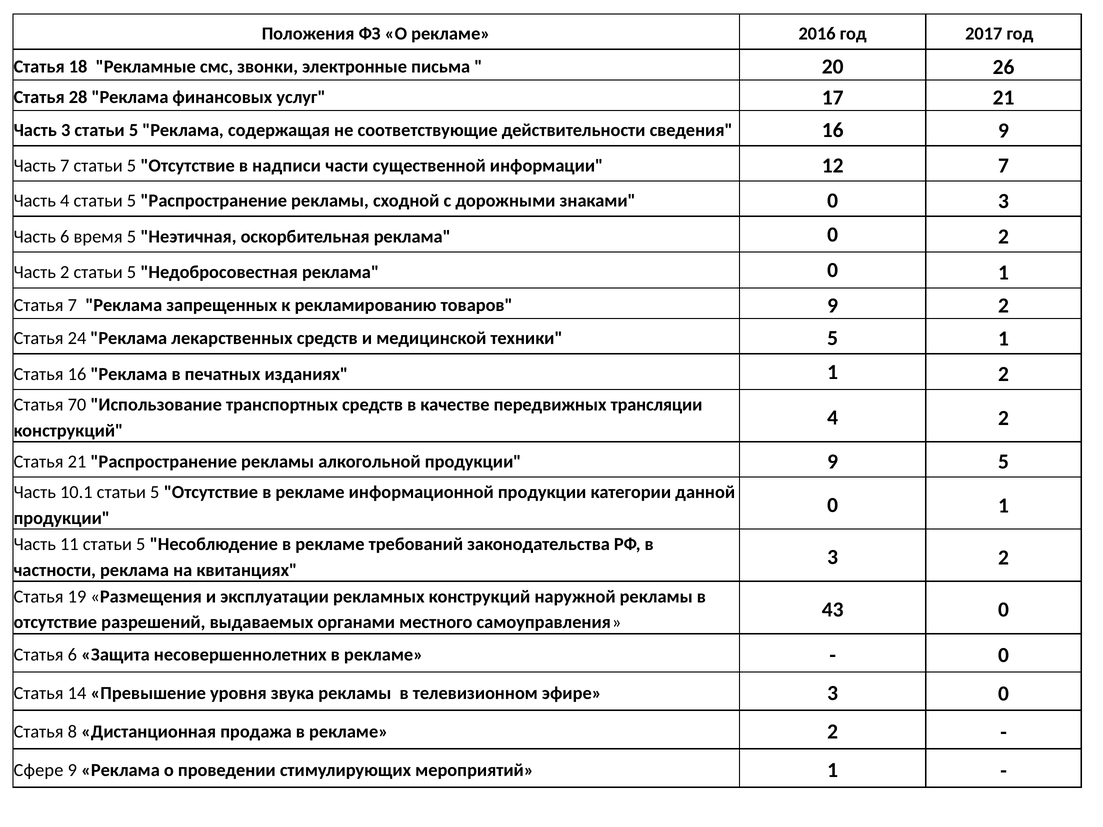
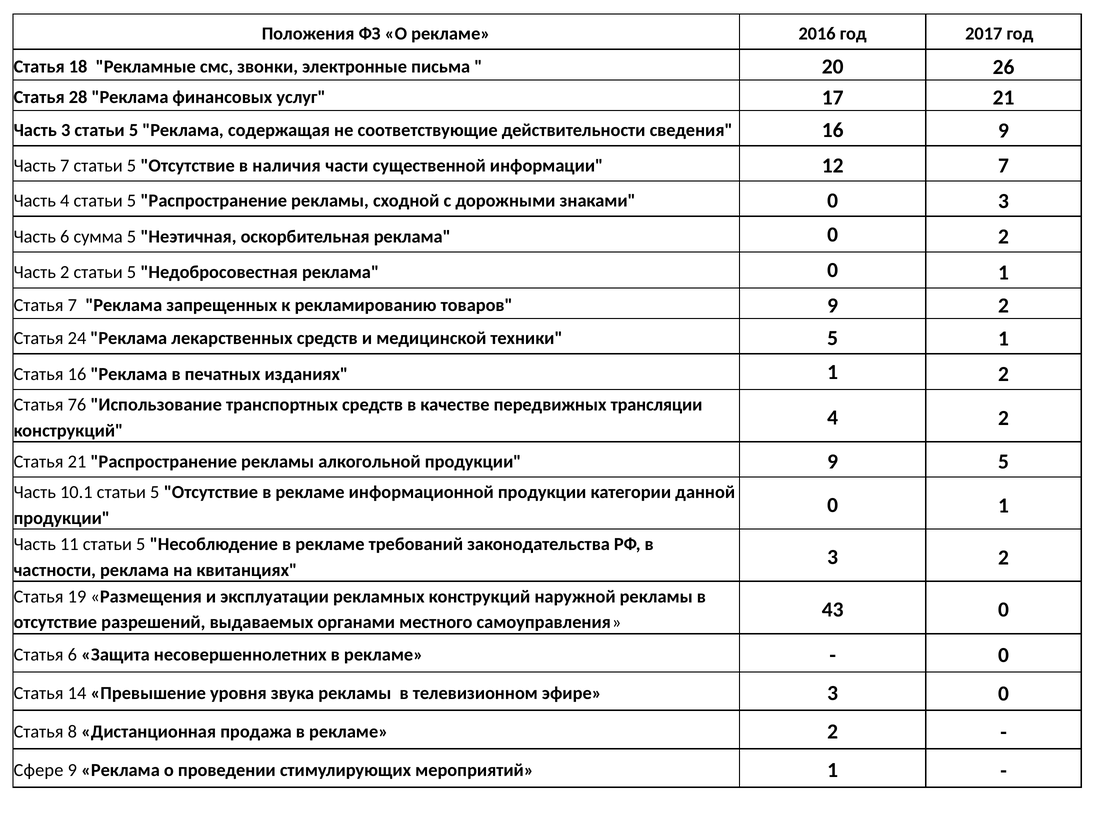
надписи: надписи -> наличия
время: время -> сумма
70: 70 -> 76
